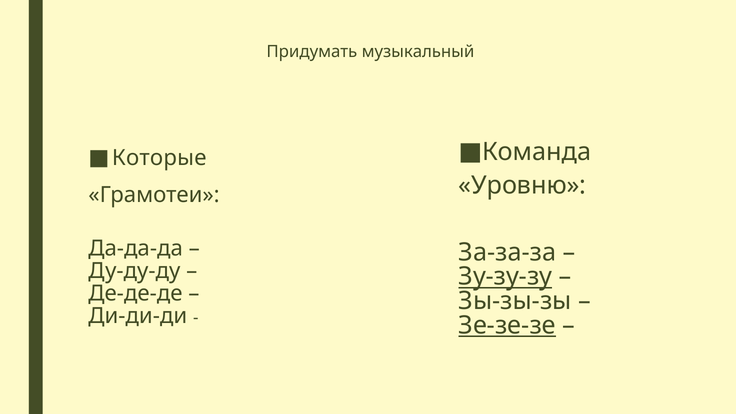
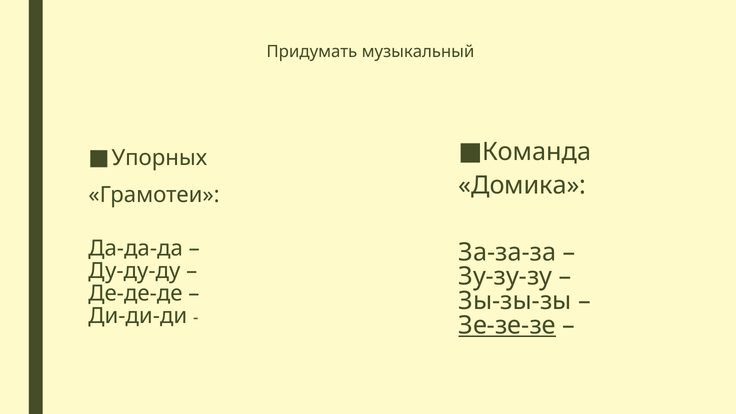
Которые: Которые -> Упорных
Уровню: Уровню -> Домика
Зу-зу-зу underline: present -> none
